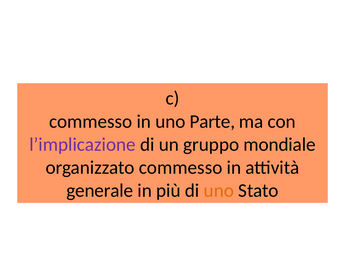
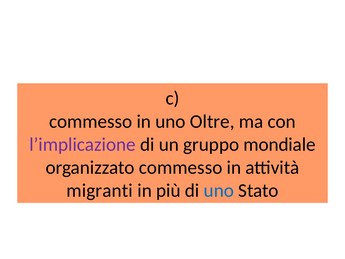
Parte: Parte -> Oltre
generale: generale -> migranti
uno at (219, 190) colour: orange -> blue
